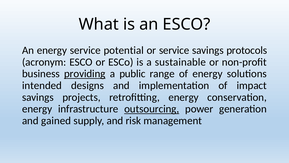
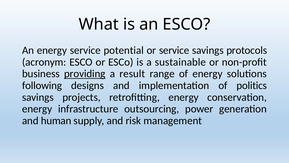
public: public -> result
intended: intended -> following
impact: impact -> politics
outsourcing underline: present -> none
gained: gained -> human
